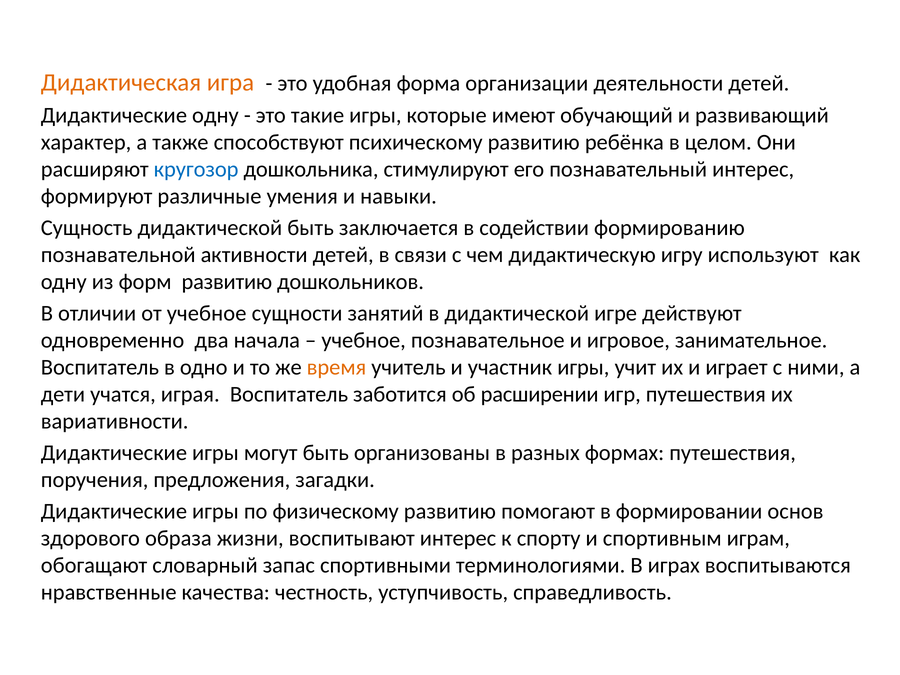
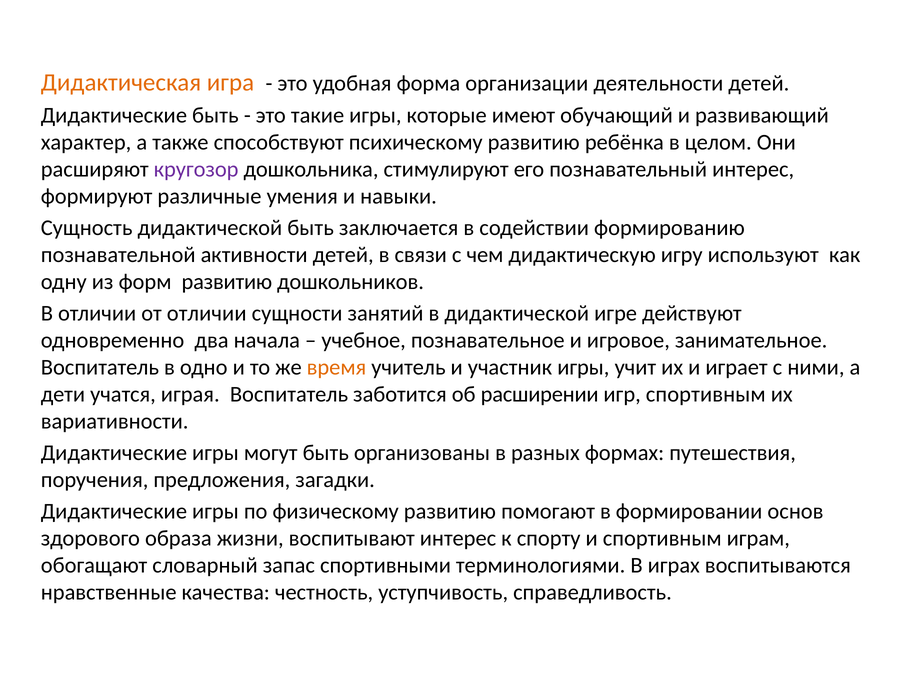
Дидактические одну: одну -> быть
кругозор colour: blue -> purple
от учебное: учебное -> отличии
игр путешествия: путешествия -> спортивным
